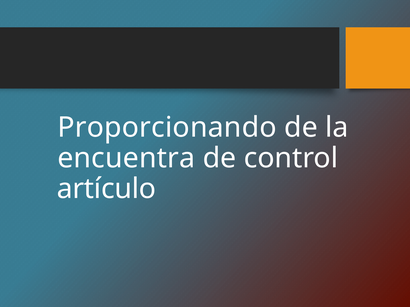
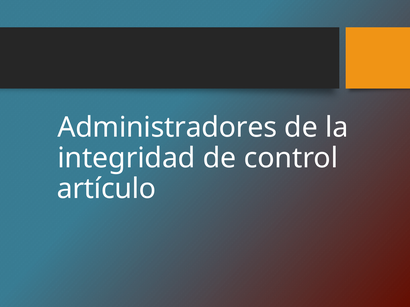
Proporcionando: Proporcionando -> Administradores
encuentra: encuentra -> integridad
